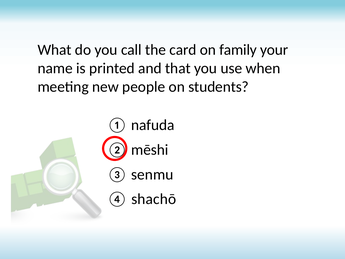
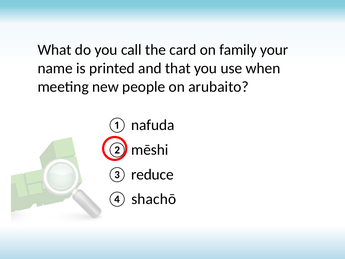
students: students -> arubaito
senmu: senmu -> reduce
